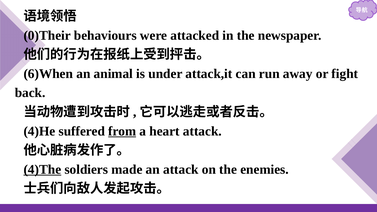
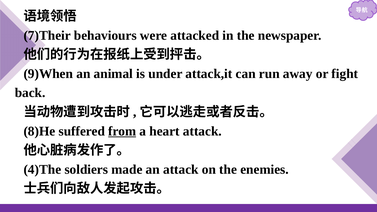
0)Their: 0)Their -> 7)Their
6)When: 6)When -> 9)When
4)He: 4)He -> 8)He
4)The underline: present -> none
